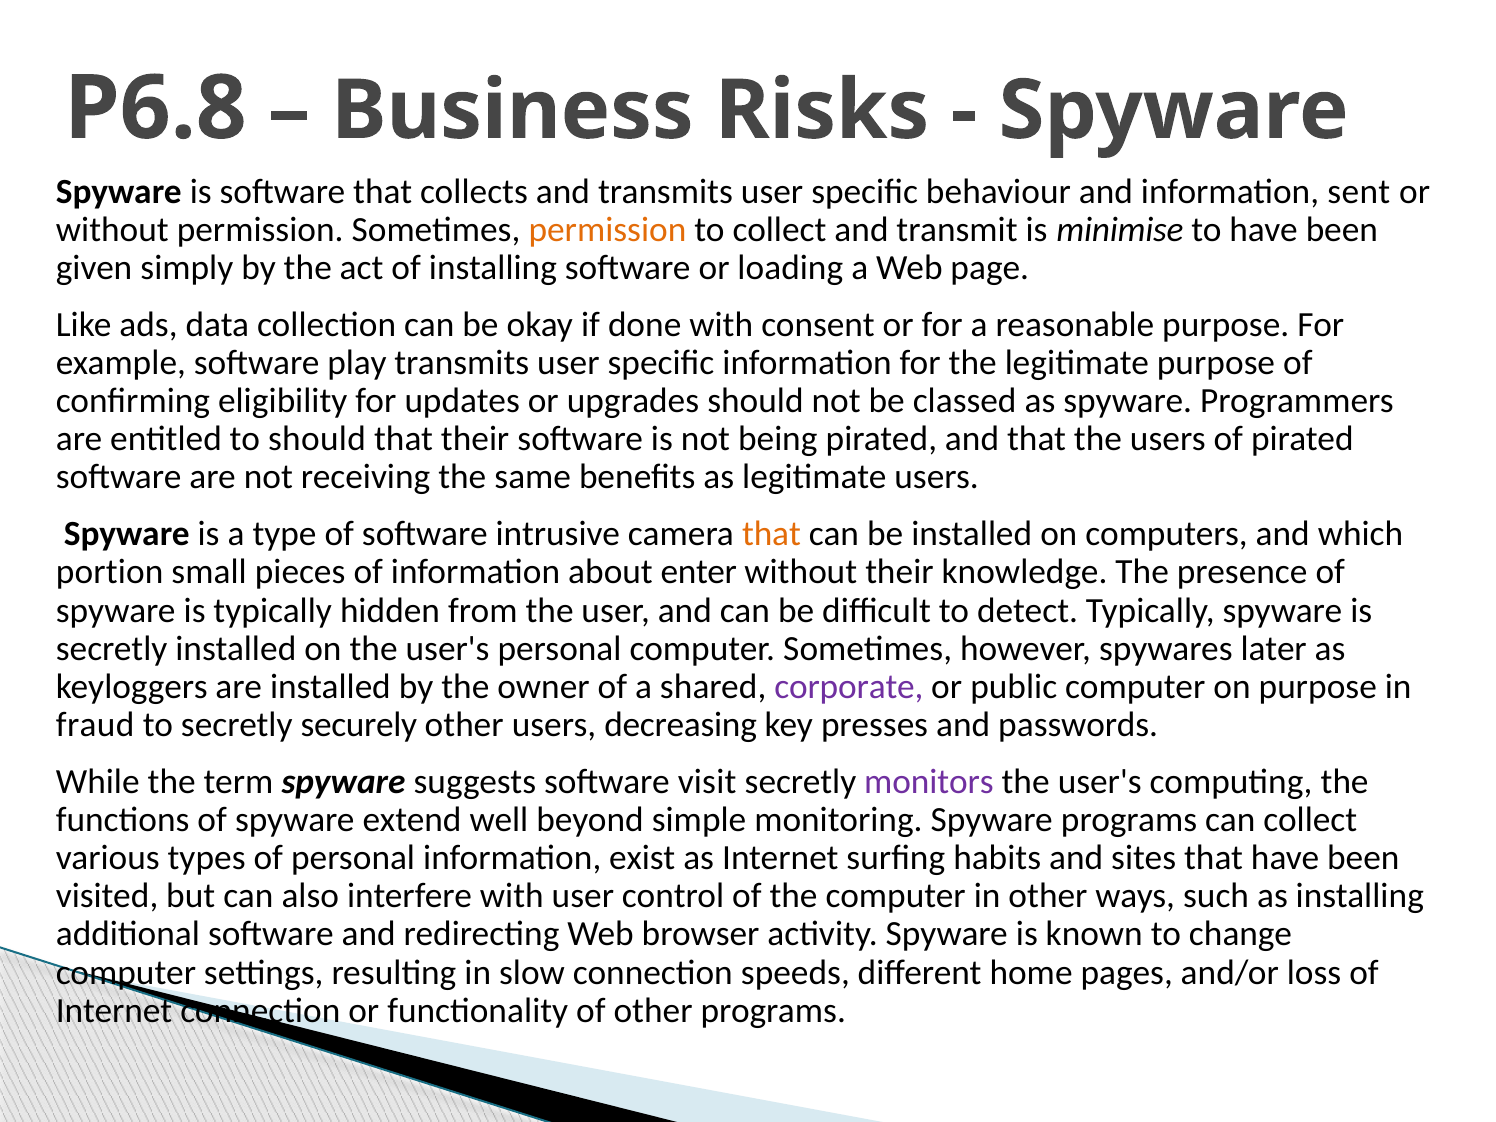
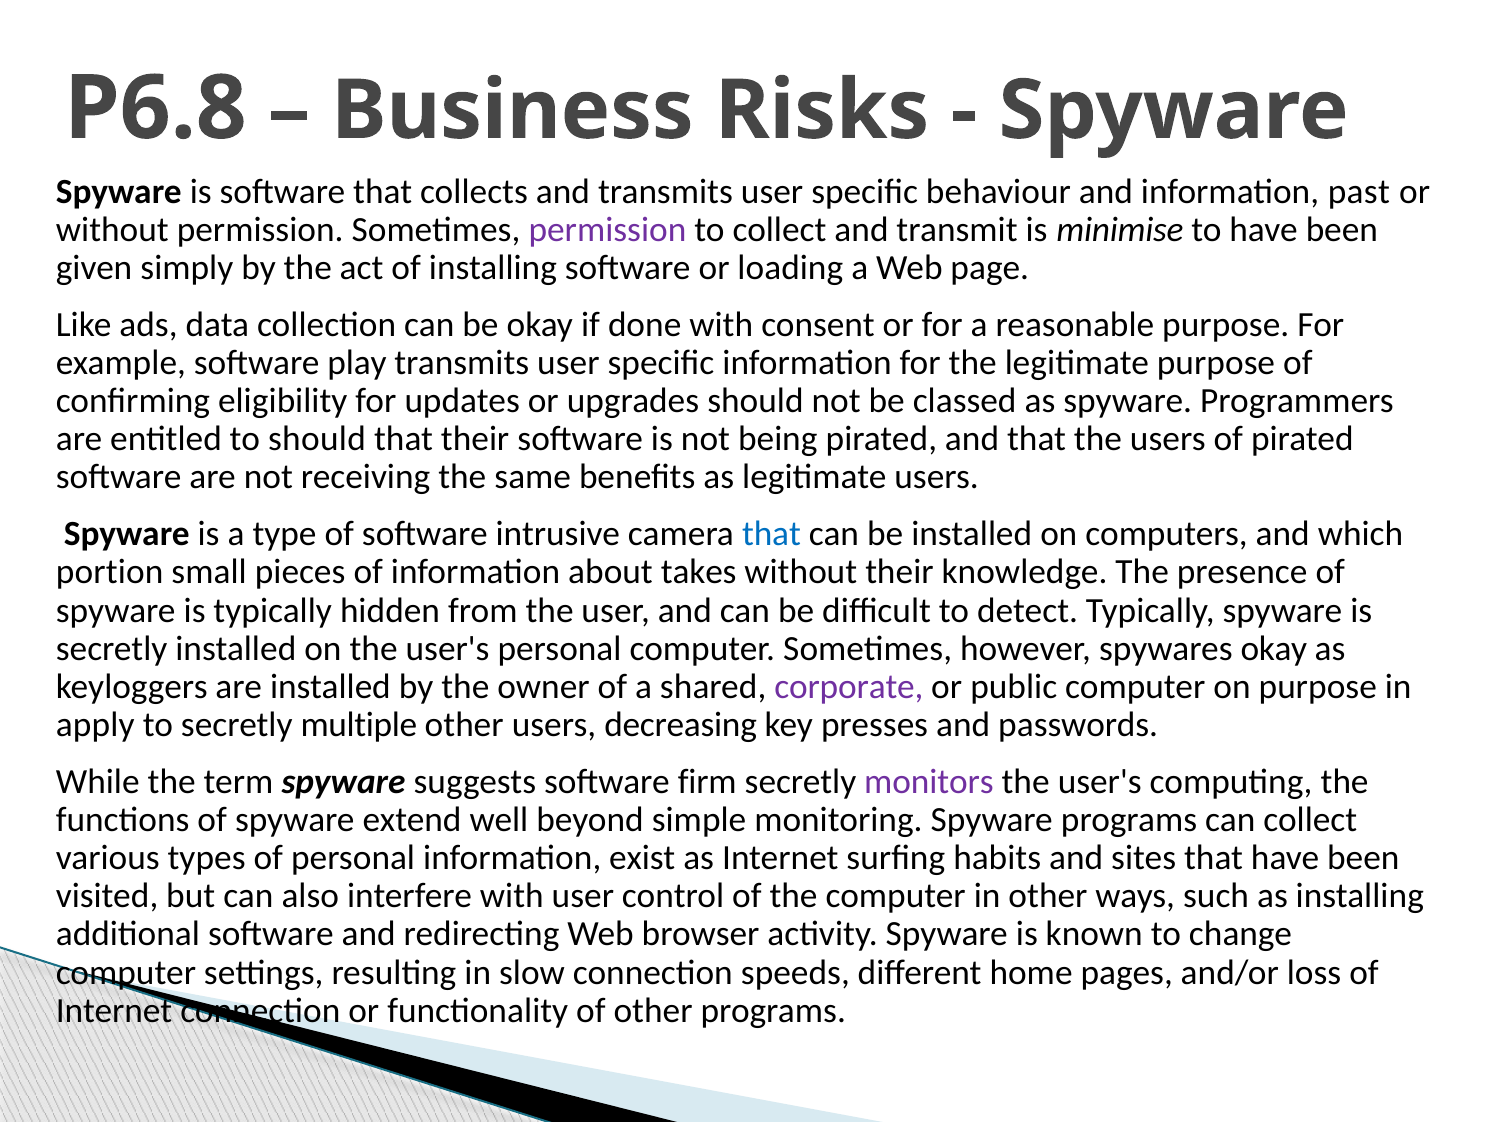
sent: sent -> past
permission at (607, 230) colour: orange -> purple
that at (771, 534) colour: orange -> blue
enter: enter -> takes
spywares later: later -> okay
fraud: fraud -> apply
securely: securely -> multiple
visit: visit -> firm
